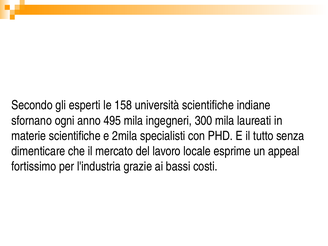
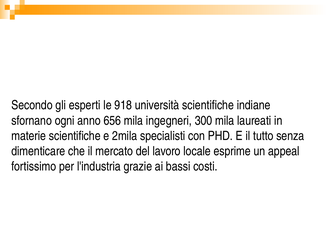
158: 158 -> 918
495: 495 -> 656
